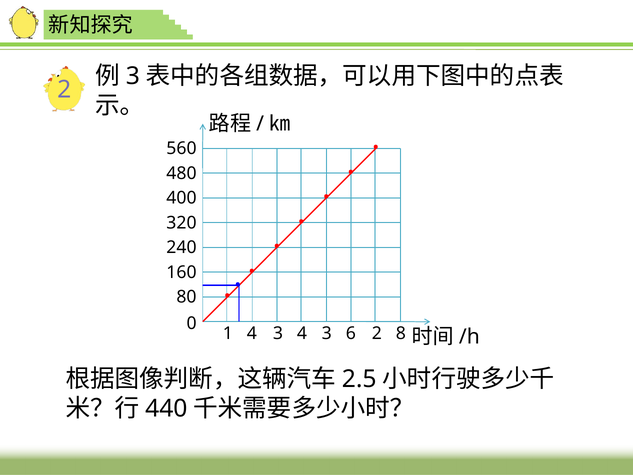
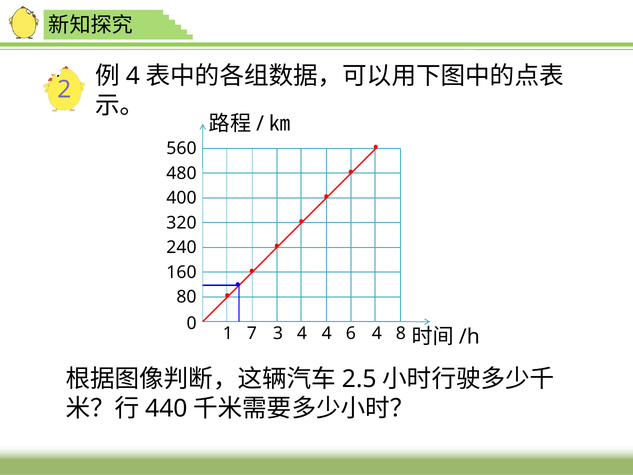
3 at (133, 76): 3 -> 4
1 4: 4 -> 7
3 4 3: 3 -> 4
6 2: 2 -> 4
